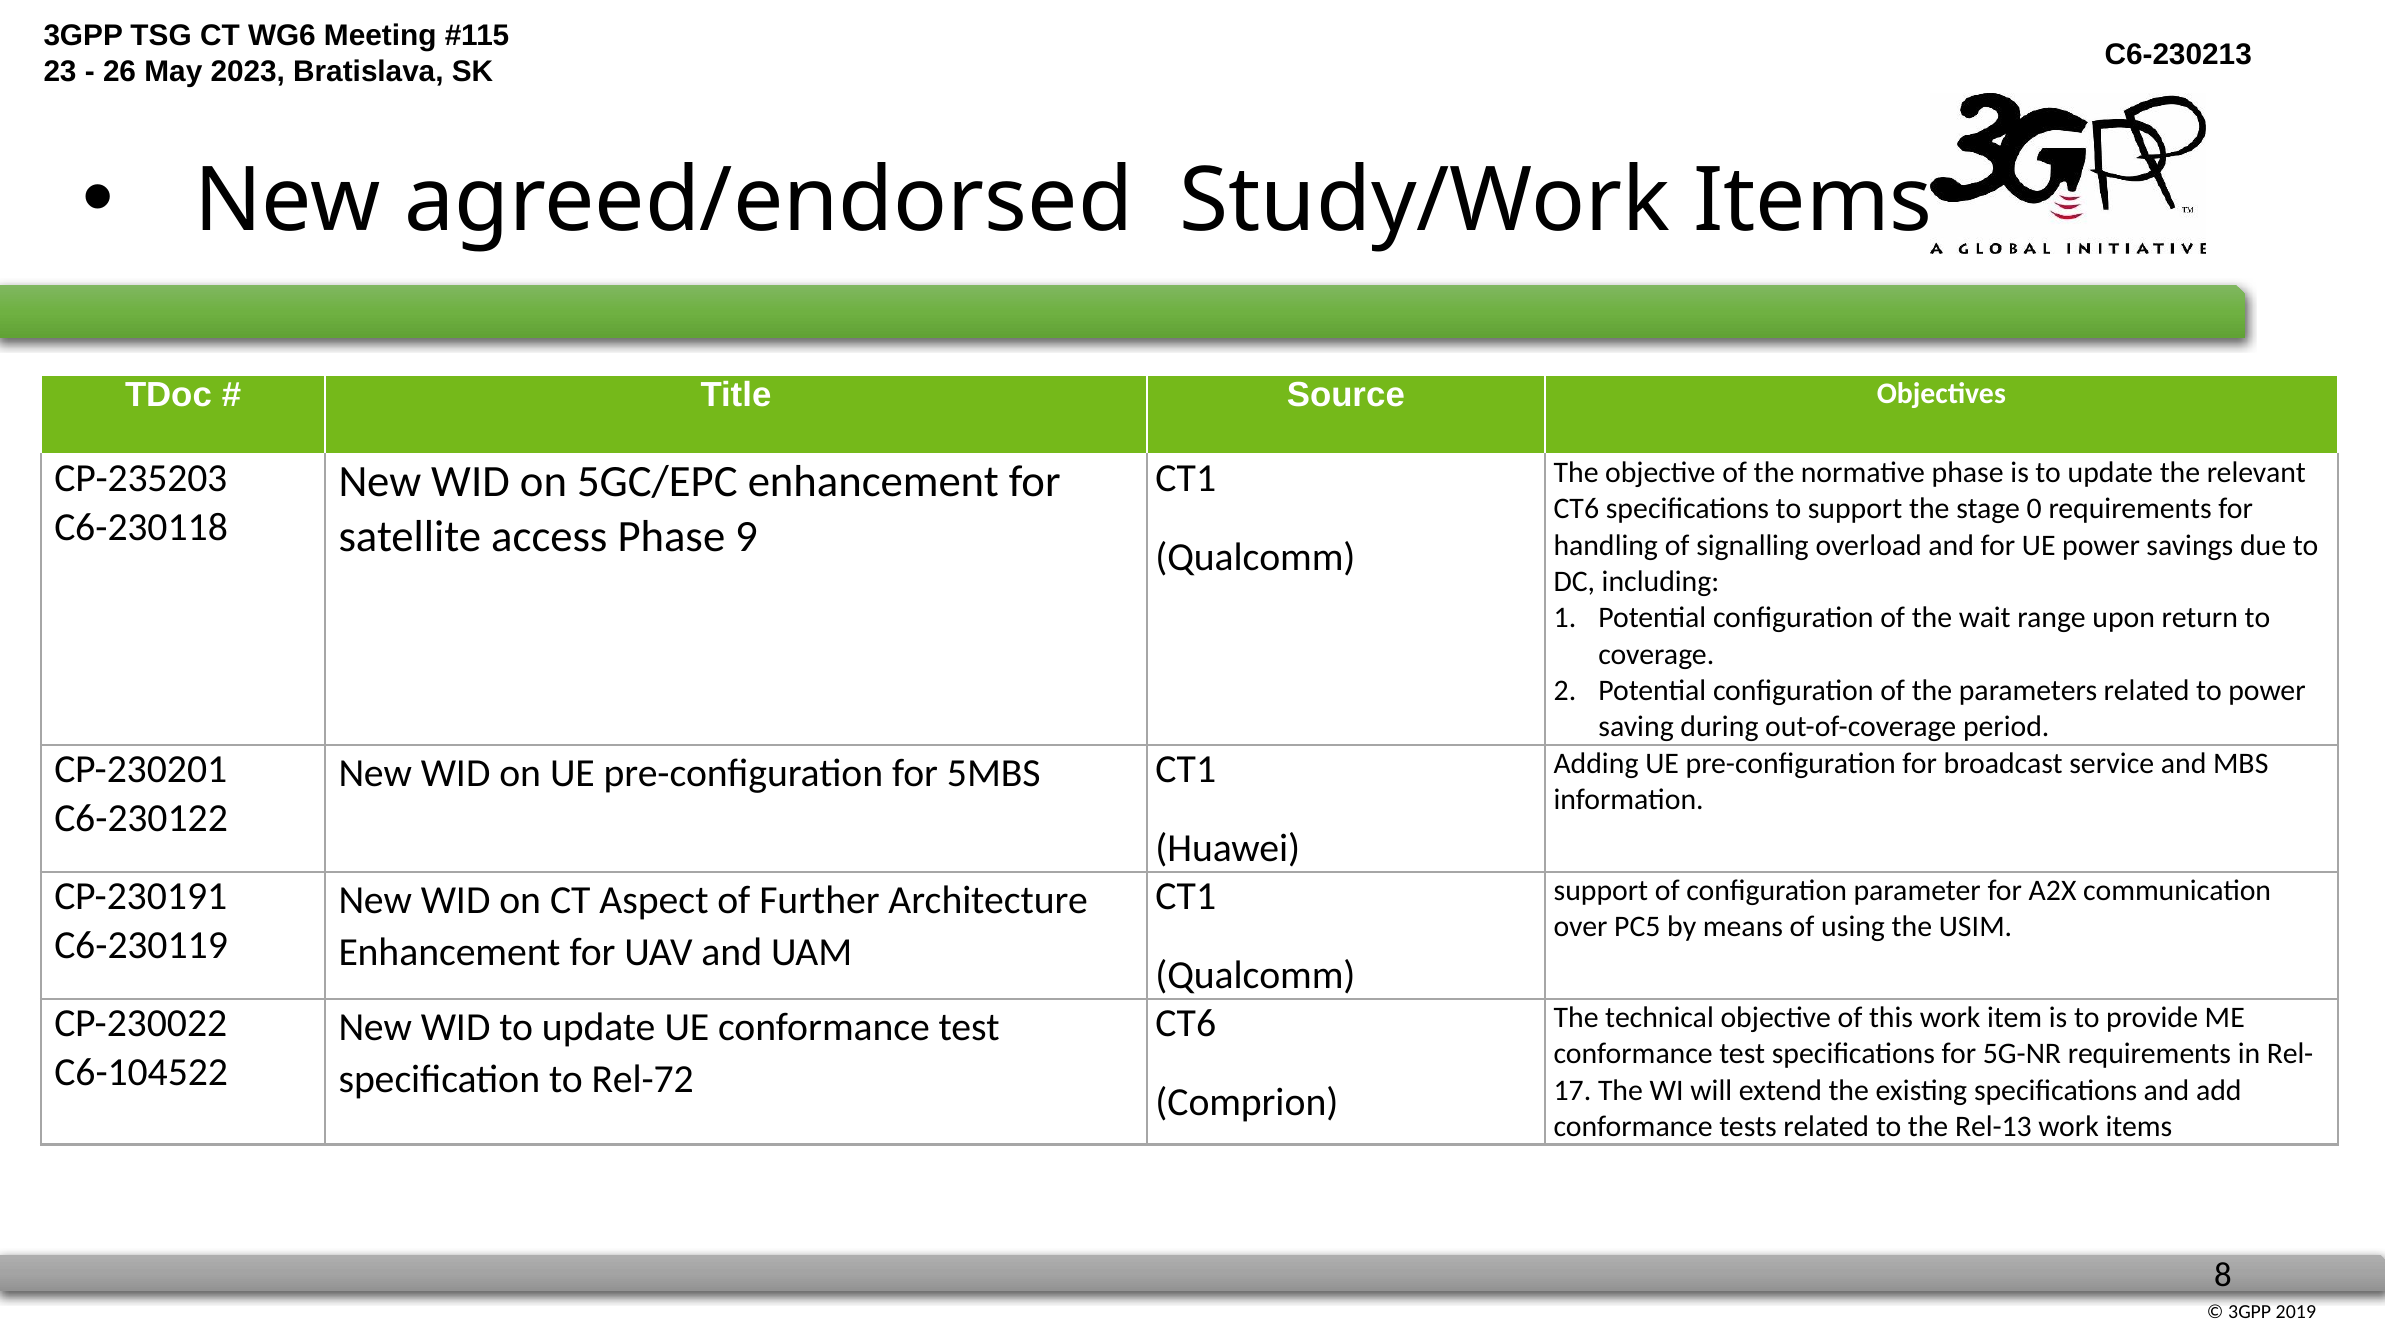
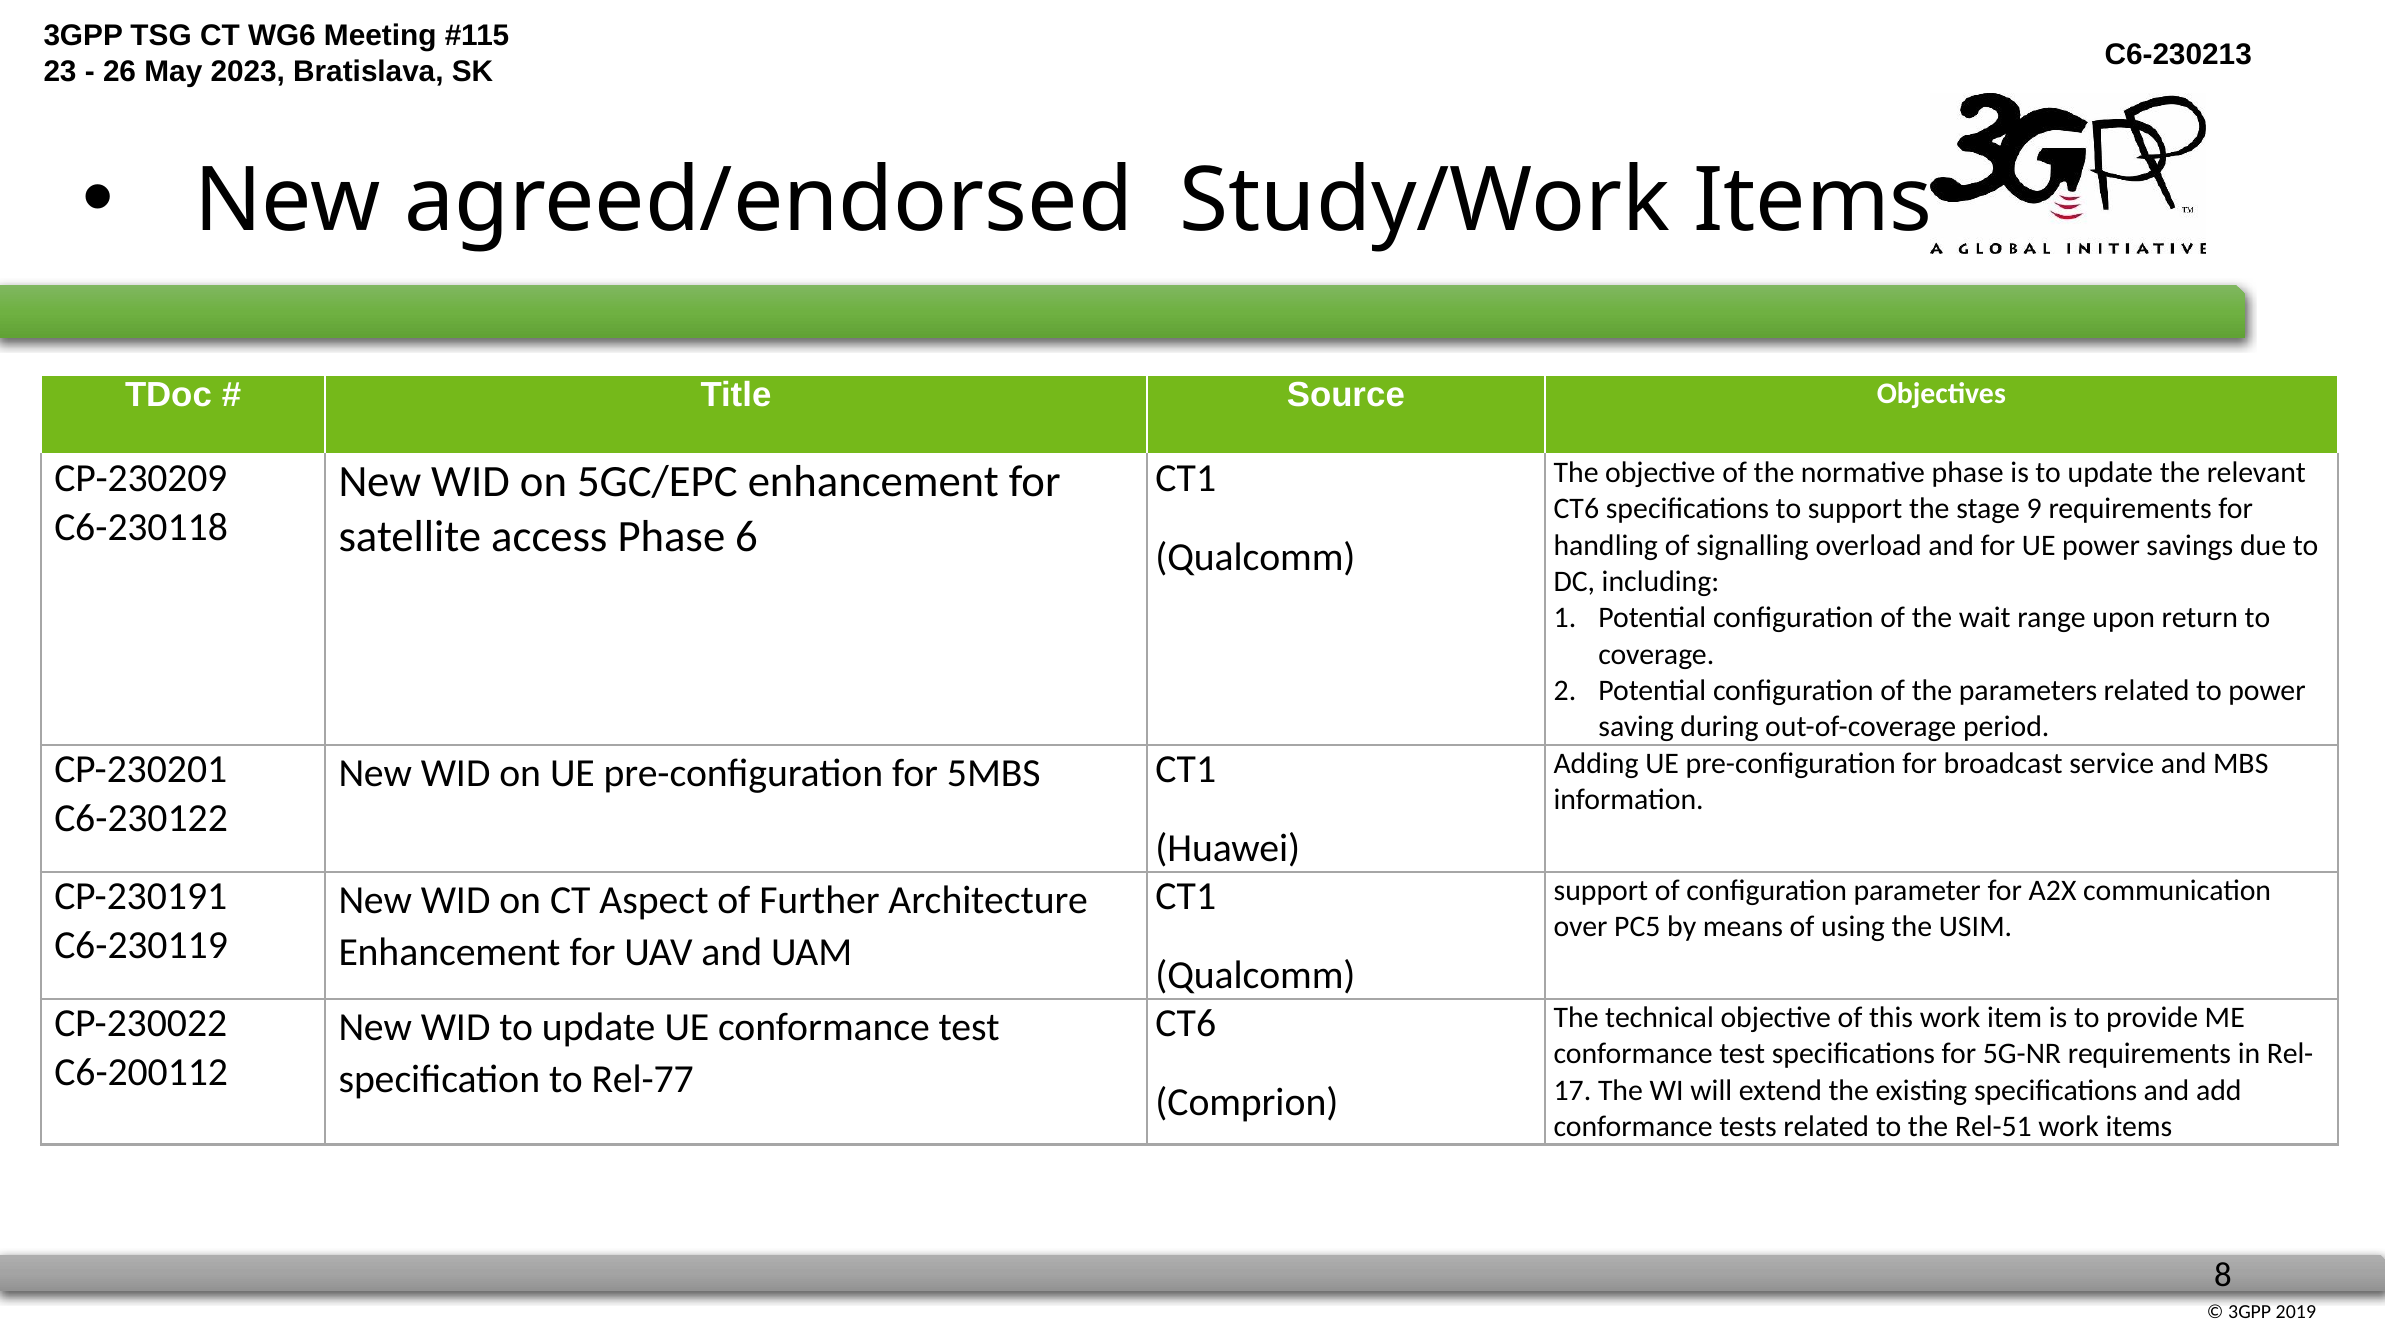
CP-235203: CP-235203 -> CP-230209
0: 0 -> 9
9: 9 -> 6
C6-104522: C6-104522 -> C6-200112
Rel-72: Rel-72 -> Rel-77
Rel-13: Rel-13 -> Rel-51
